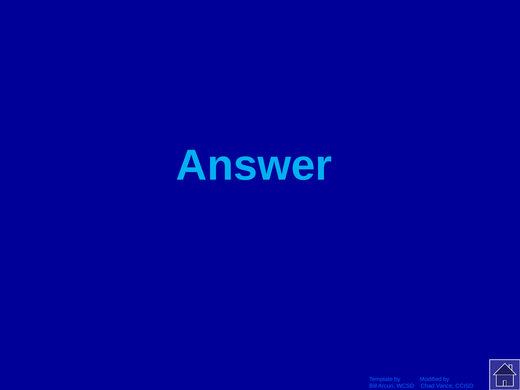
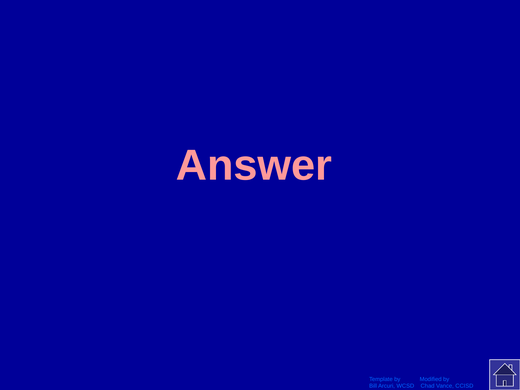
Answer colour: light blue -> pink
